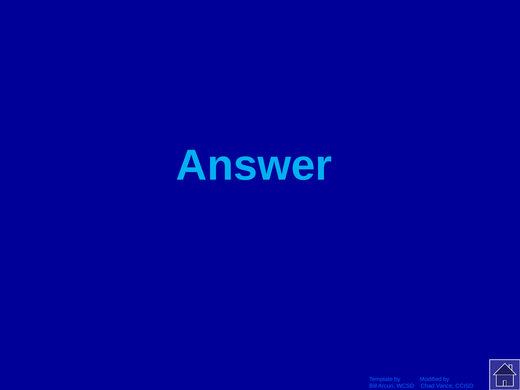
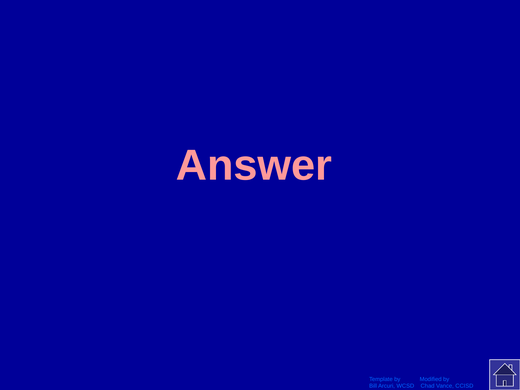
Answer colour: light blue -> pink
